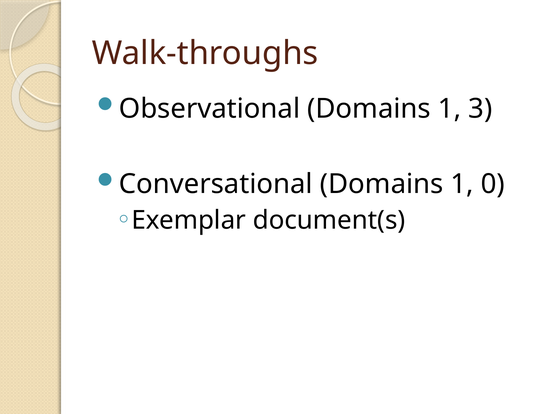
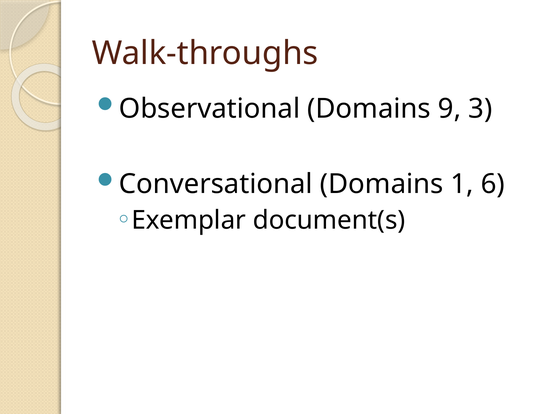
Observational Domains 1: 1 -> 9
0: 0 -> 6
